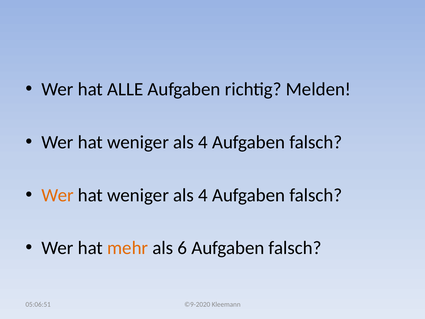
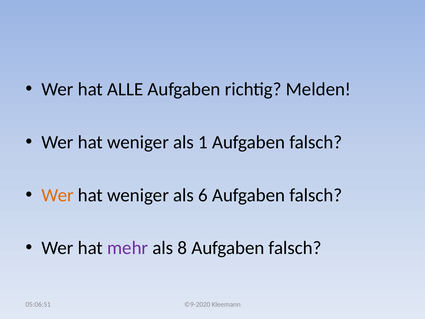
4 at (203, 142): 4 -> 1
4 at (203, 195): 4 -> 6
mehr colour: orange -> purple
6: 6 -> 8
